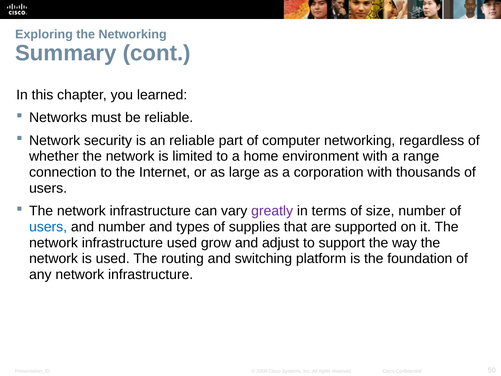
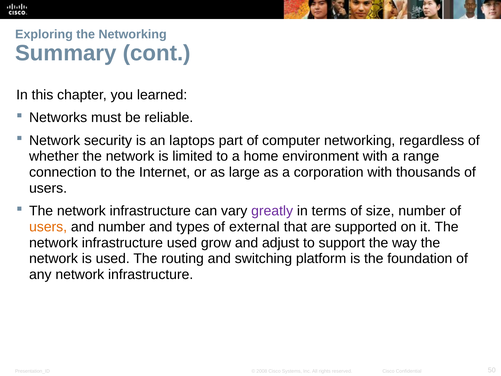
an reliable: reliable -> laptops
users at (48, 227) colour: blue -> orange
supplies: supplies -> external
